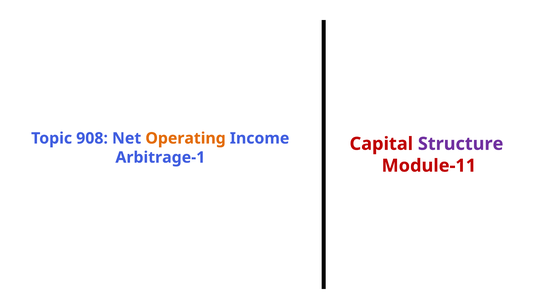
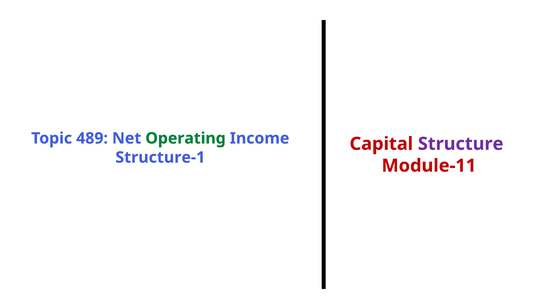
908: 908 -> 489
Operating colour: orange -> green
Arbitrage-1: Arbitrage-1 -> Structure-1
